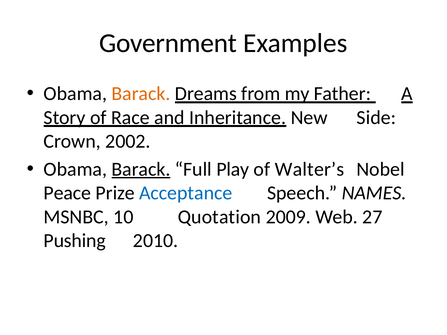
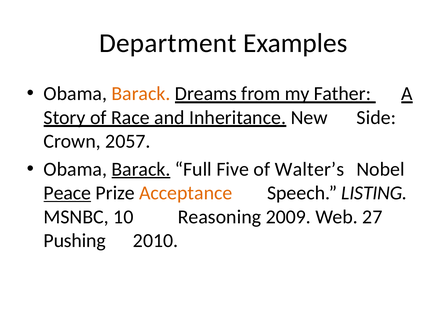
Government: Government -> Department
2002: 2002 -> 2057
Play: Play -> Five
Peace underline: none -> present
Acceptance colour: blue -> orange
NAMES: NAMES -> LISTING
Quotation: Quotation -> Reasoning
